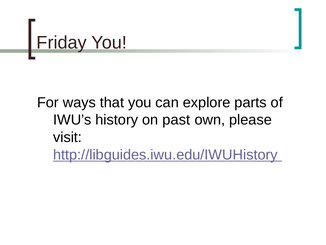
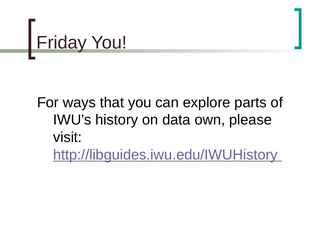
past: past -> data
